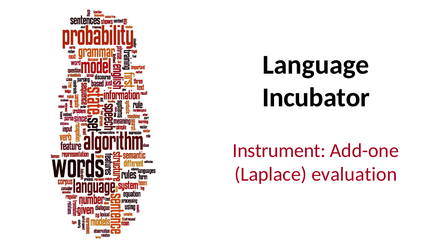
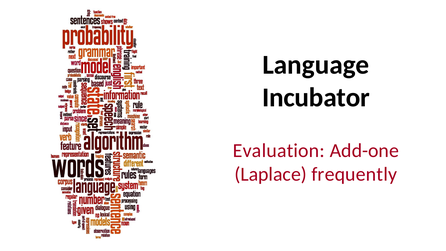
Instrument: Instrument -> Evaluation
evaluation: evaluation -> frequently
